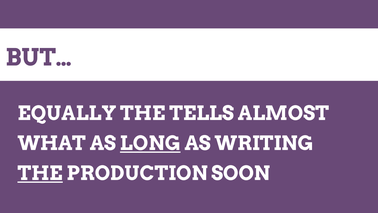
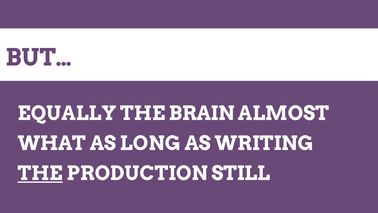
TELLS: TELLS -> BRAIN
LONG underline: present -> none
SOON: SOON -> STILL
